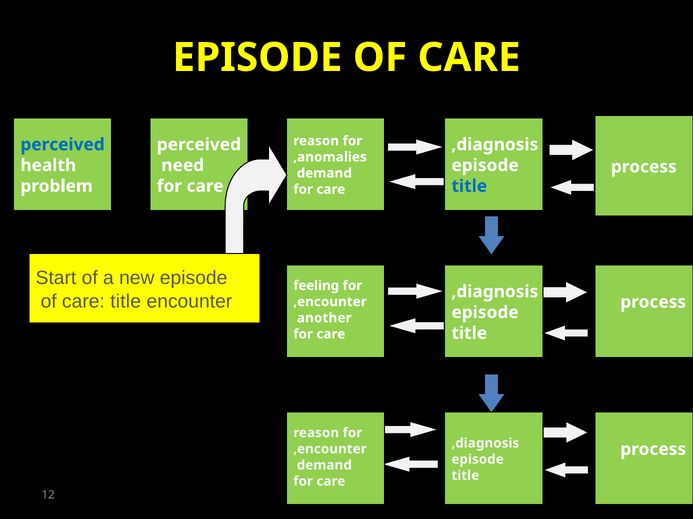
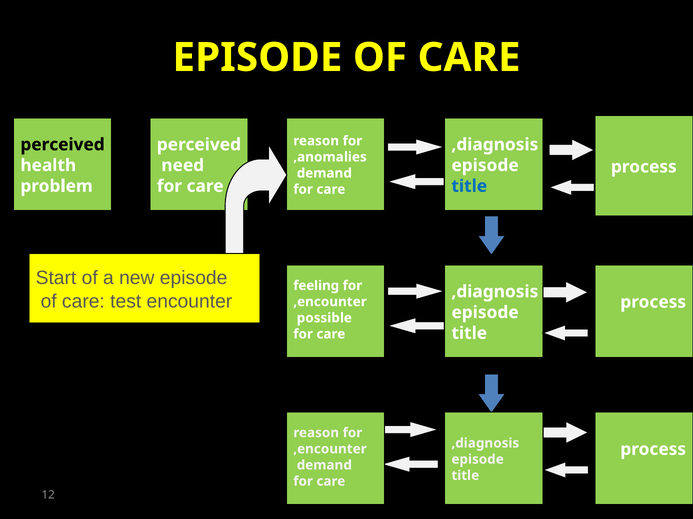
perceived at (63, 145) colour: blue -> black
care title: title -> test
another: another -> possible
